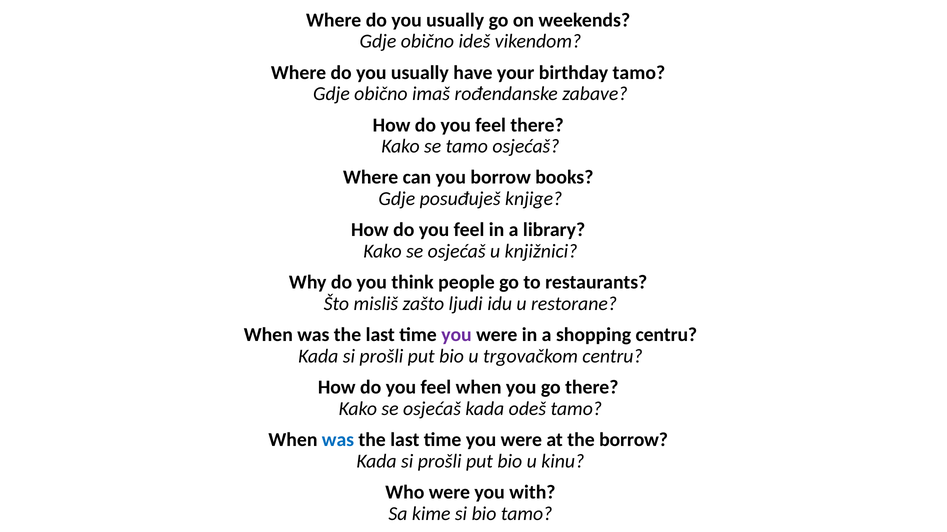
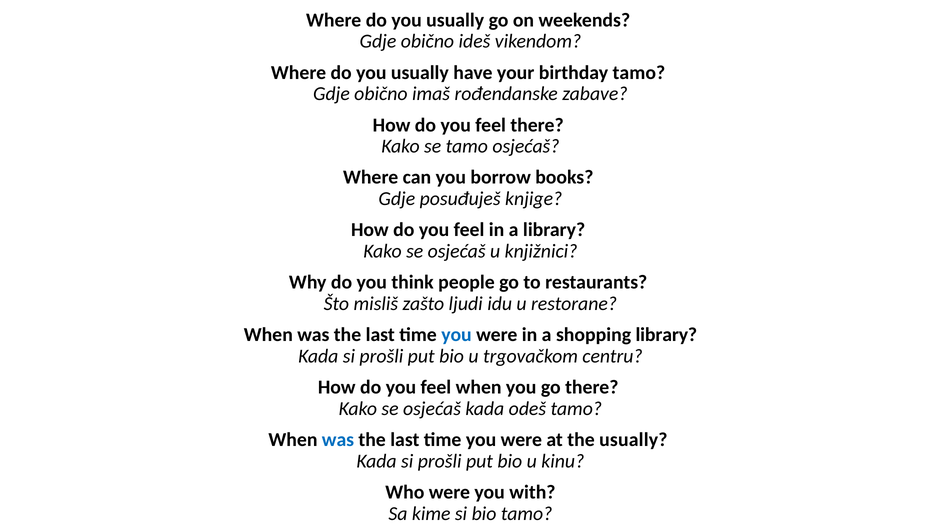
you at (456, 335) colour: purple -> blue
shopping centru: centru -> library
the borrow: borrow -> usually
